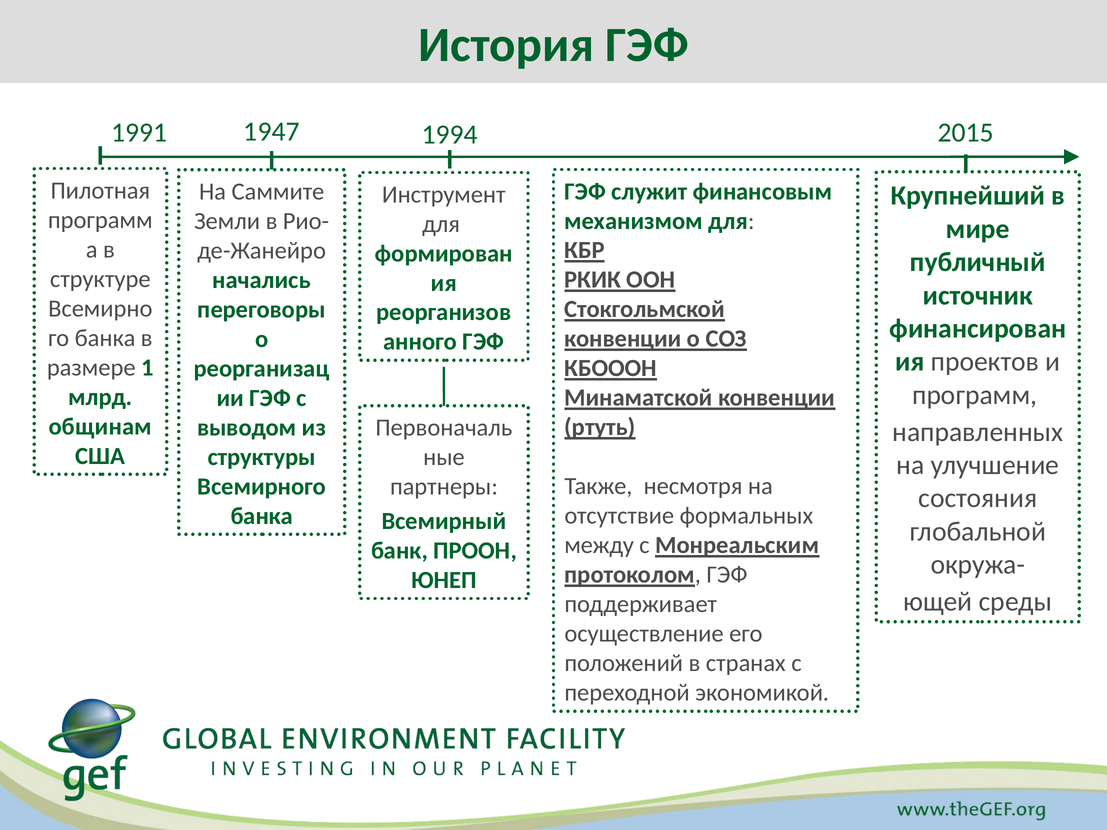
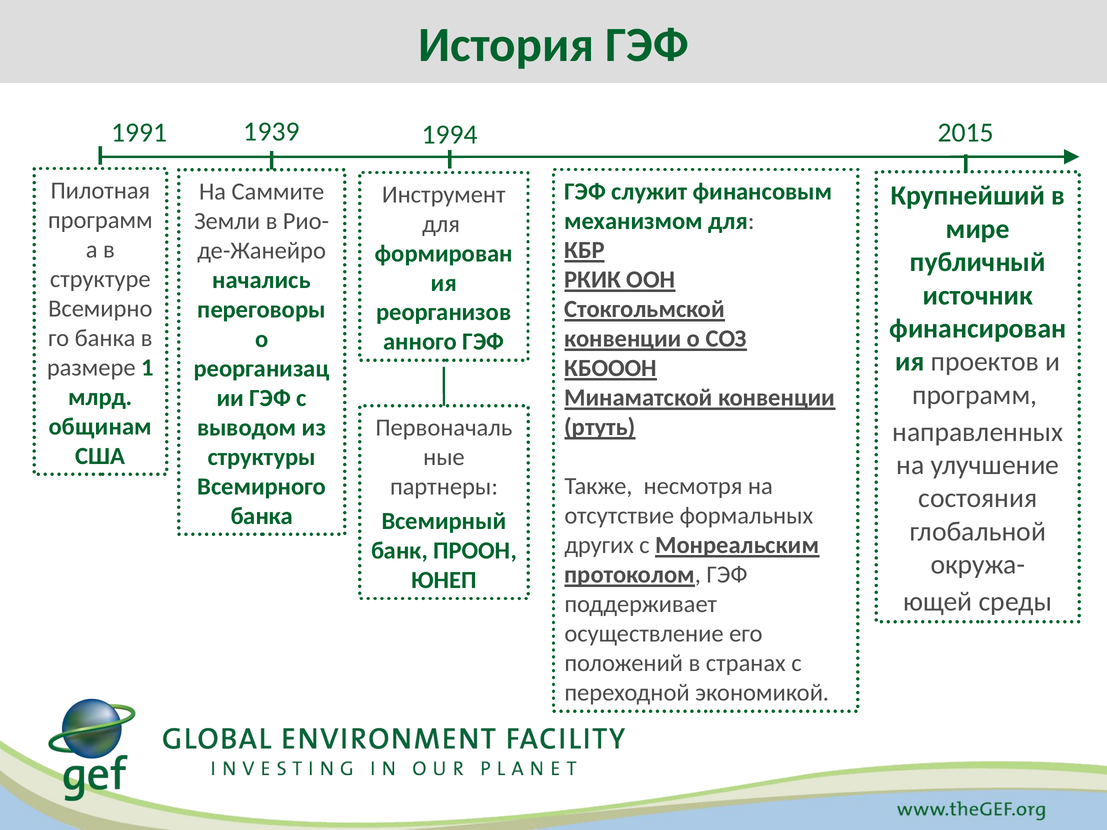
1947: 1947 -> 1939
между: между -> других
